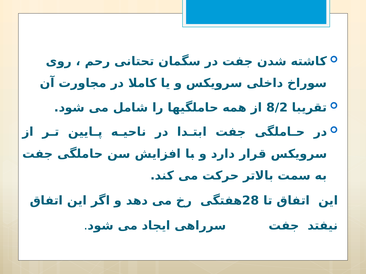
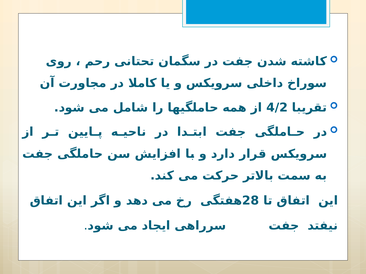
8/2: 8/2 -> 4/2
